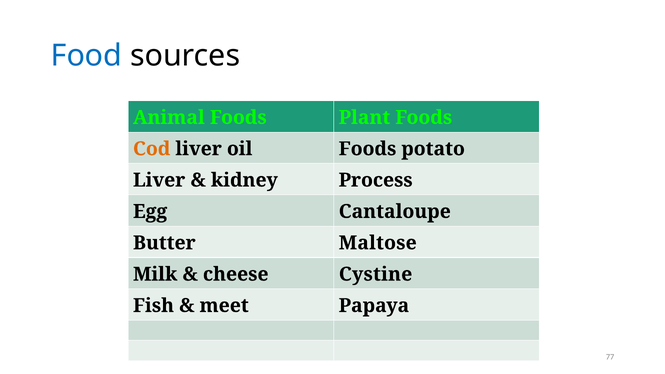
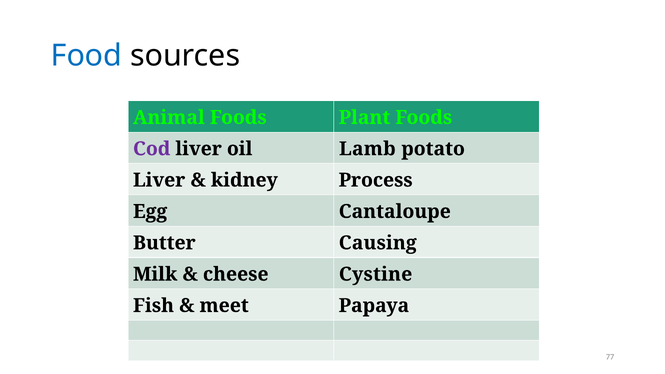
Cod colour: orange -> purple
oil Foods: Foods -> Lamb
Maltose: Maltose -> Causing
